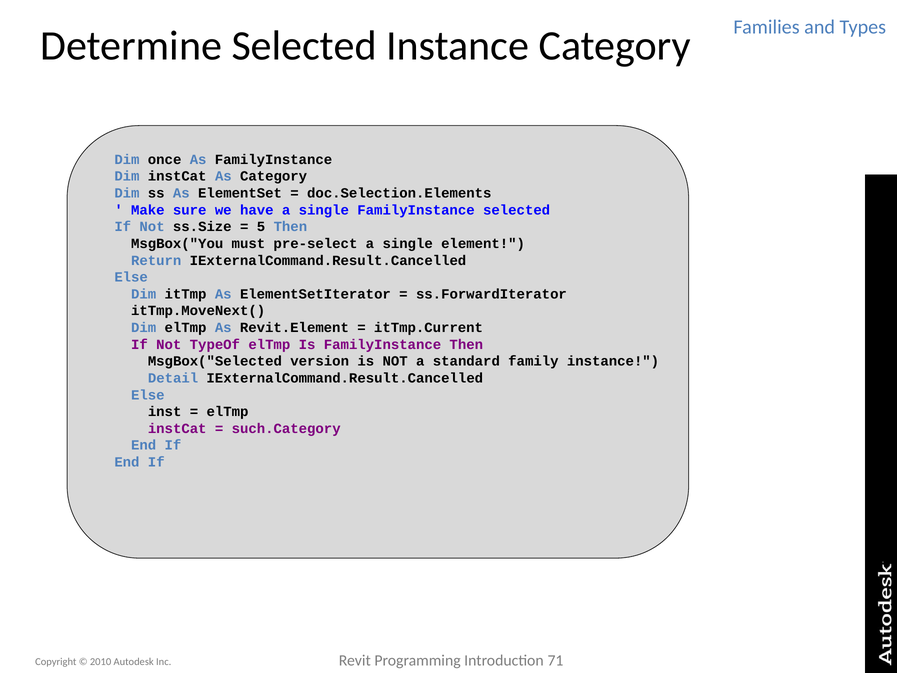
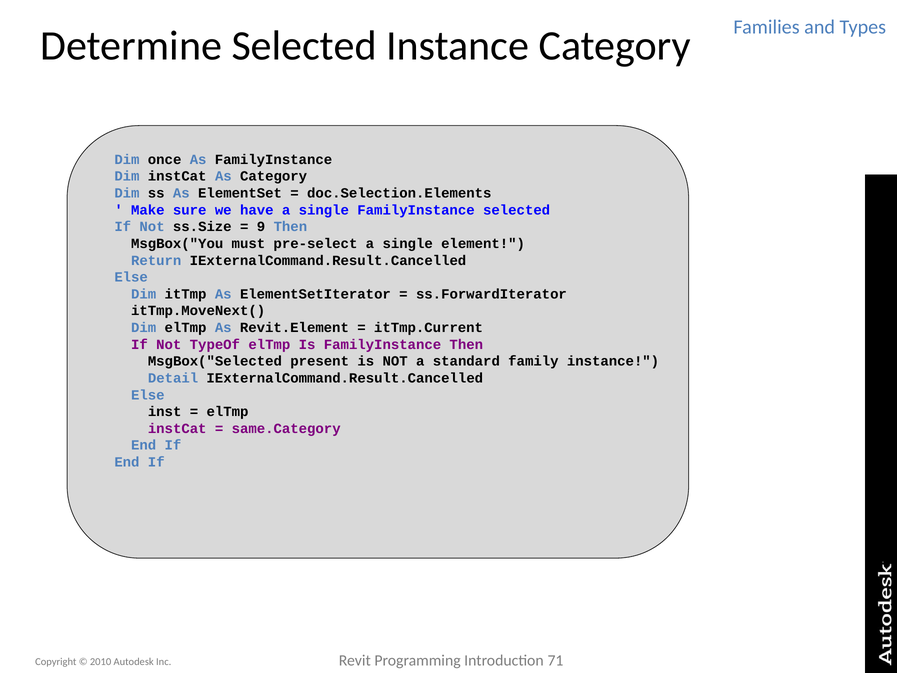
5: 5 -> 9
version: version -> present
such.Category: such.Category -> same.Category
